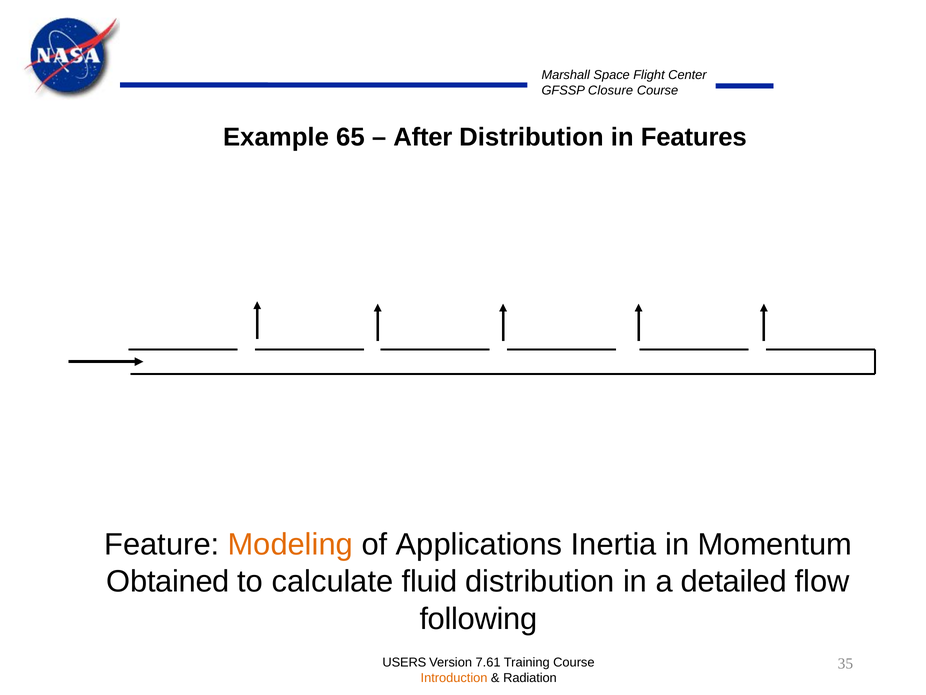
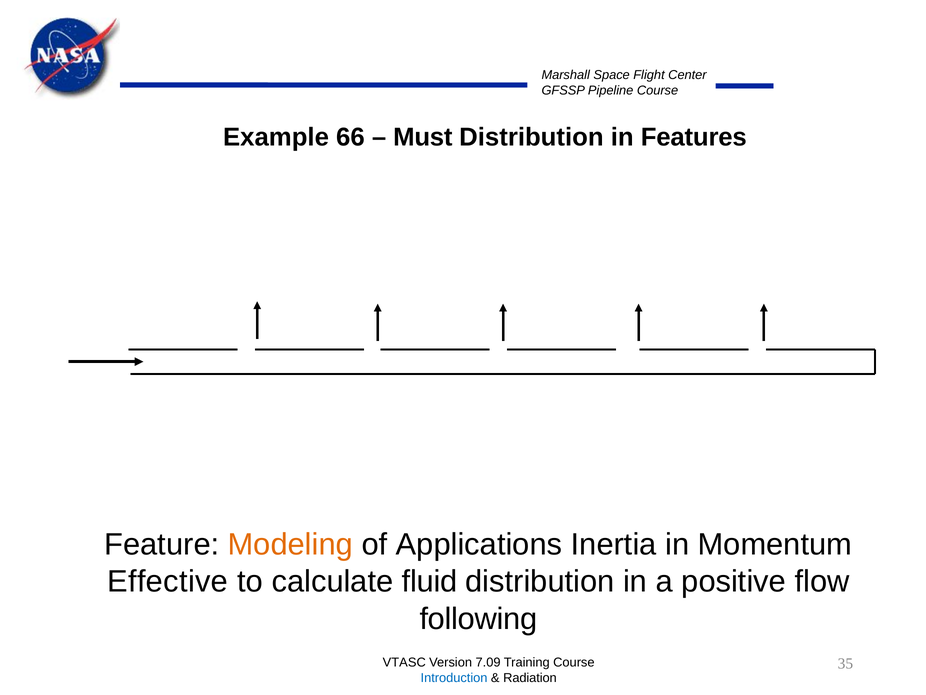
Closure: Closure -> Pipeline
65: 65 -> 66
After: After -> Must
Obtained: Obtained -> Effective
detailed: detailed -> positive
USERS: USERS -> VTASC
7.61: 7.61 -> 7.09
Introduction colour: orange -> blue
